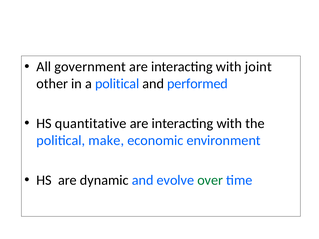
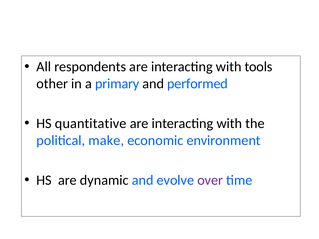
government: government -> respondents
joint: joint -> tools
a political: political -> primary
over colour: green -> purple
